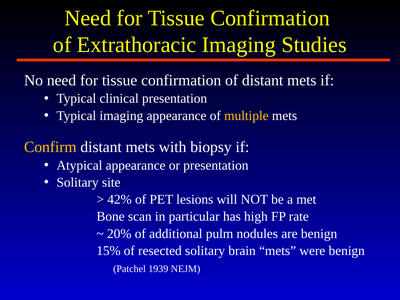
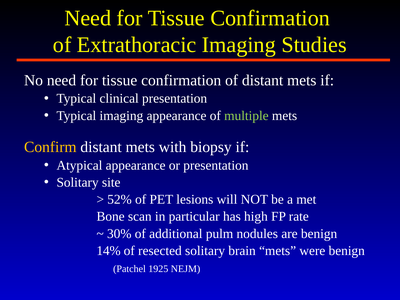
multiple colour: yellow -> light green
42%: 42% -> 52%
20%: 20% -> 30%
15%: 15% -> 14%
1939: 1939 -> 1925
